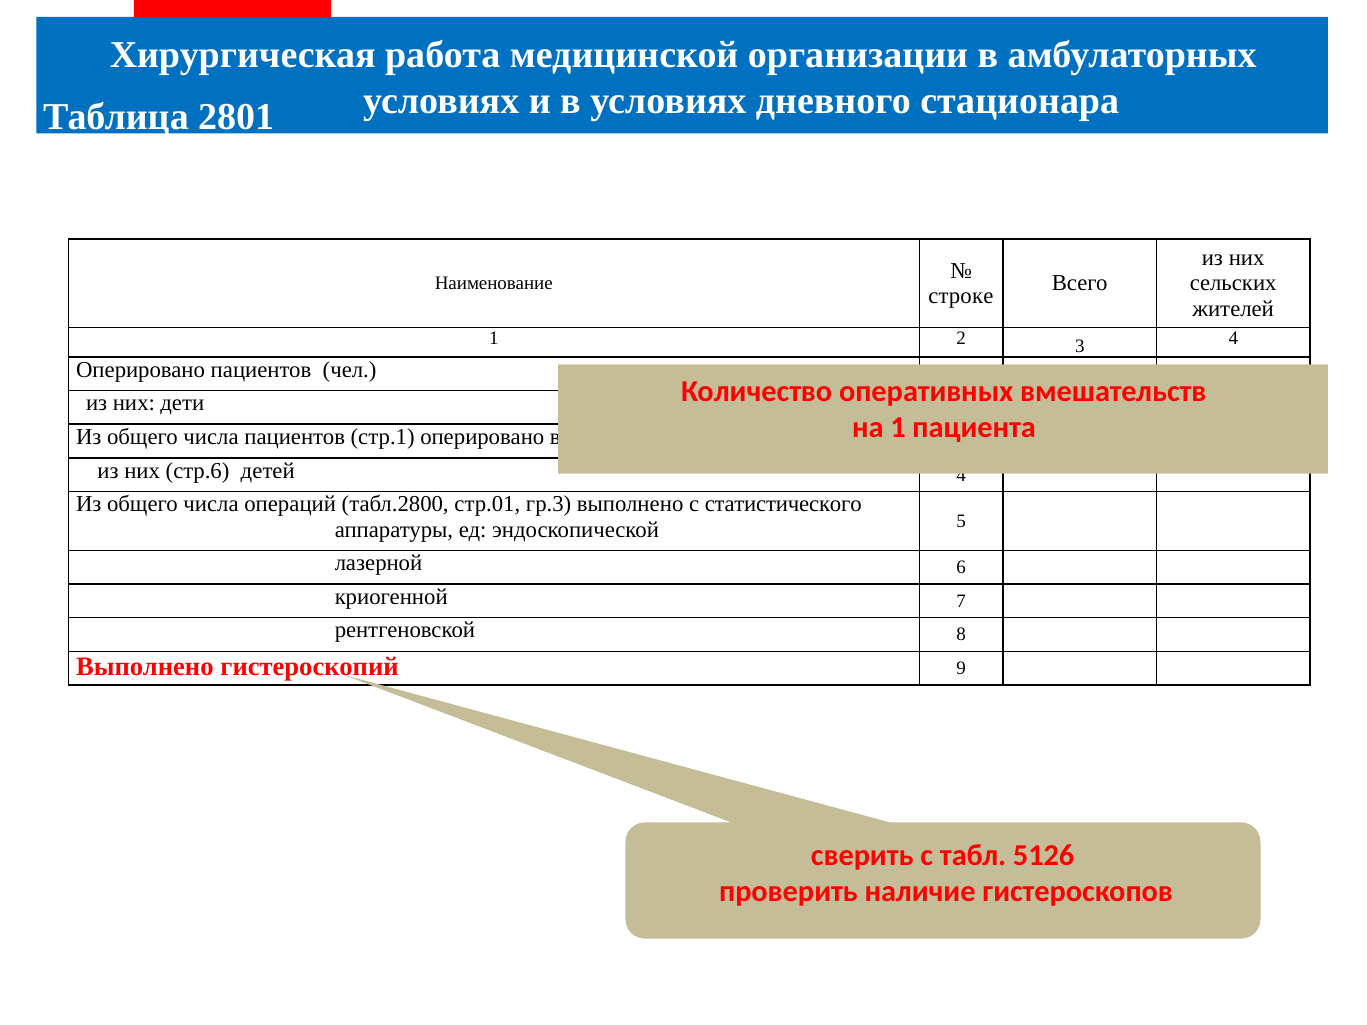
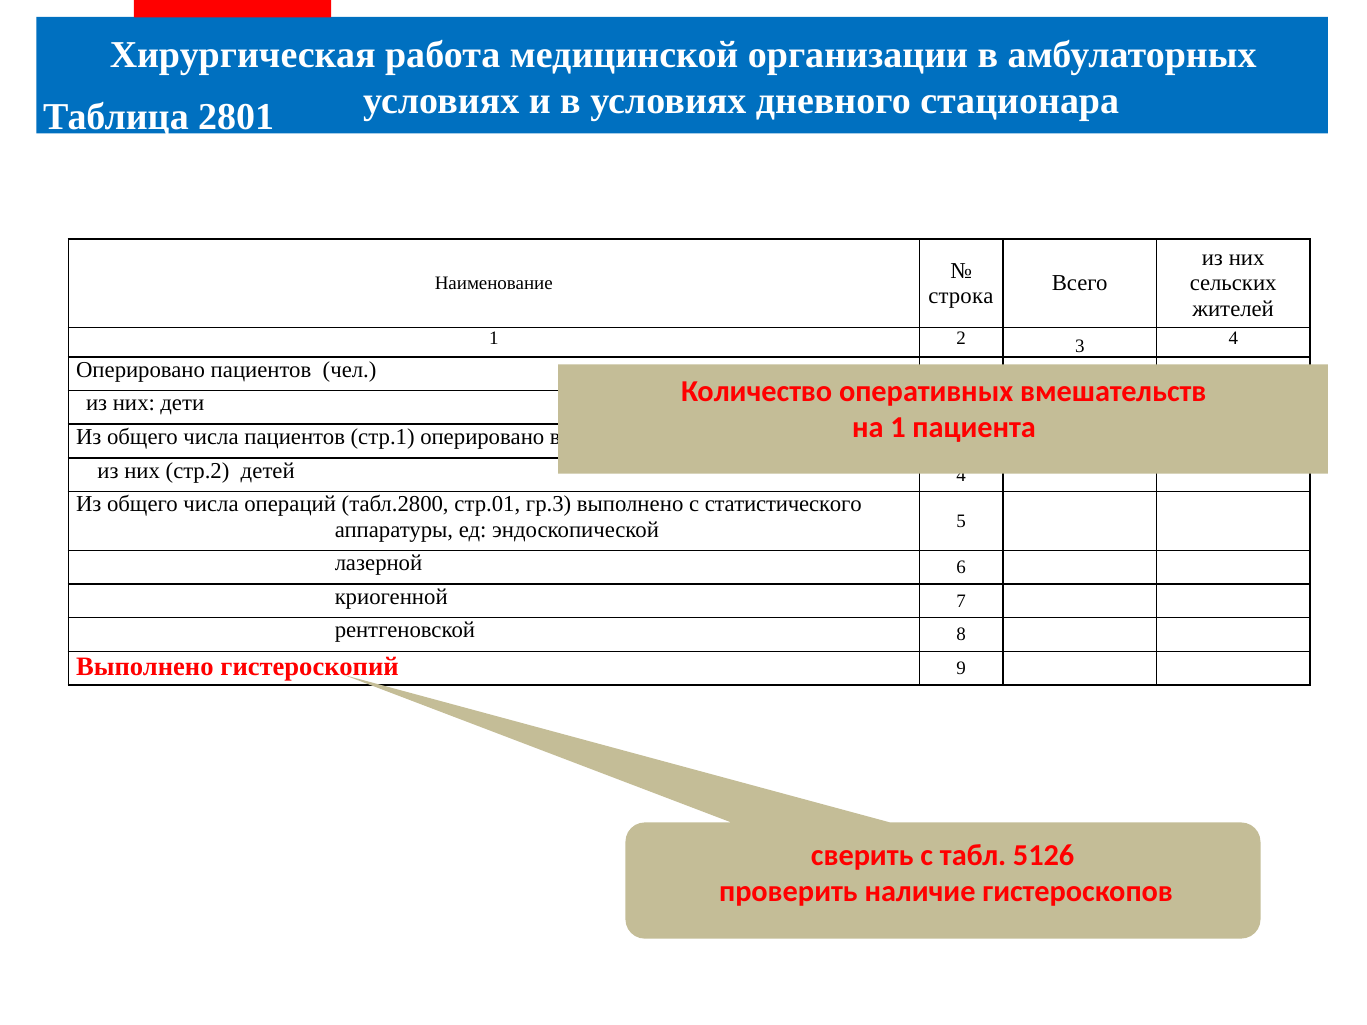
строке: строке -> cтрока
стр.6: стр.6 -> стр.2
